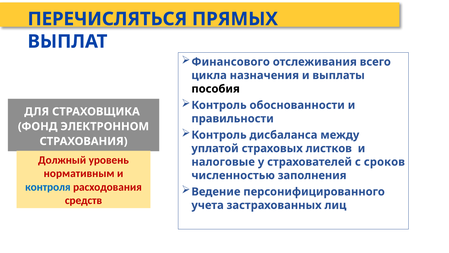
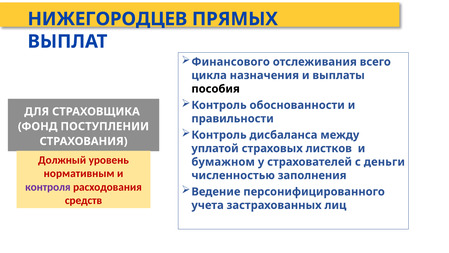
ПЕРЕЧИСЛЯТЬСЯ: ПЕРЕЧИСЛЯТЬСЯ -> НИЖЕГОРОДЦЕВ
ЭЛЕКТРОННОМ: ЭЛЕКТРОННОМ -> ПОСТУПЛЕНИИ
налоговые: налоговые -> бумажном
сроков: сроков -> деньги
контроля colour: blue -> purple
